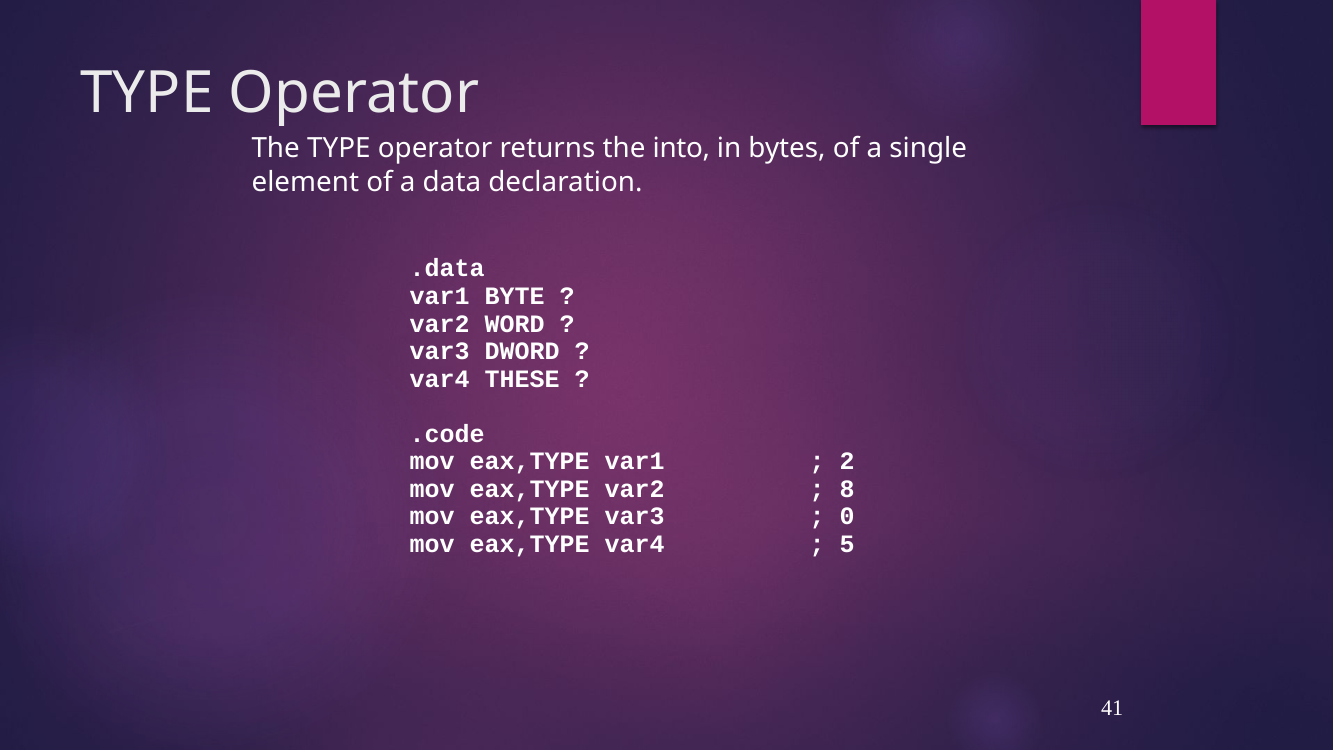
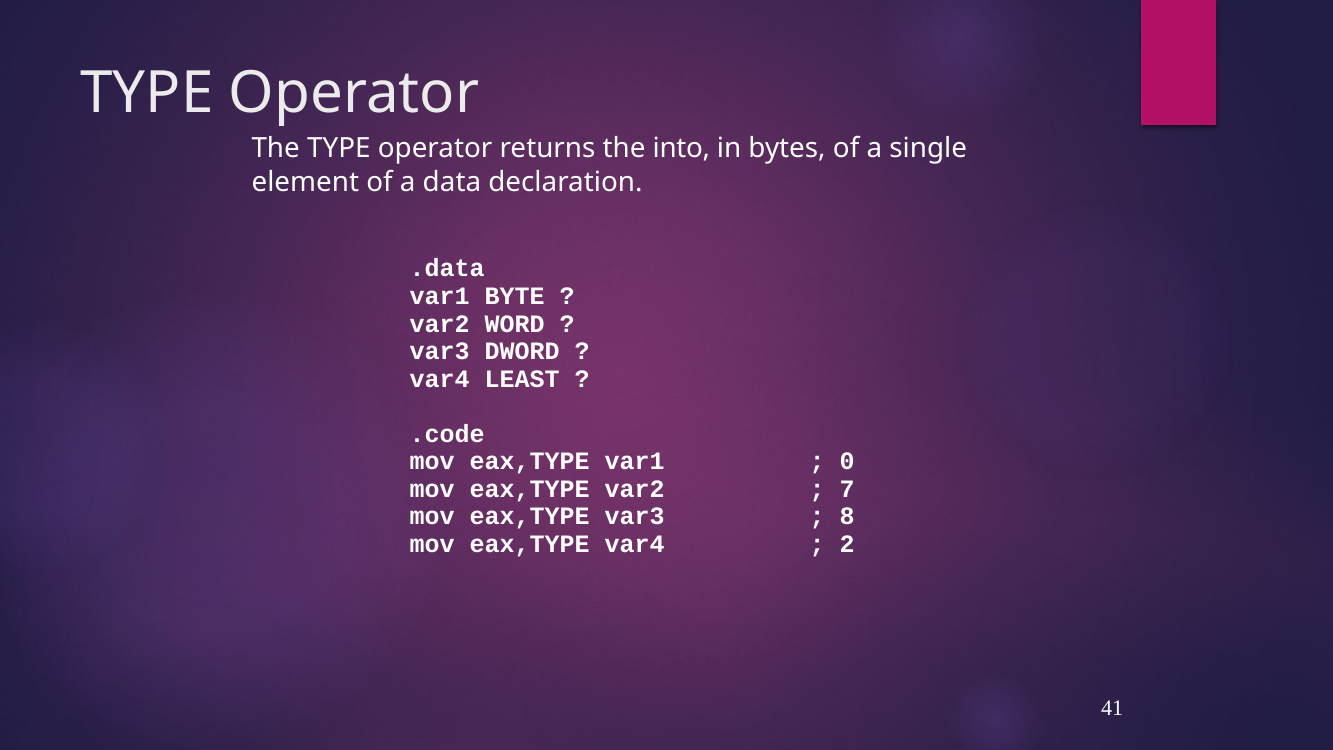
THESE: THESE -> LEAST
2: 2 -> 0
8: 8 -> 7
0: 0 -> 8
5: 5 -> 2
